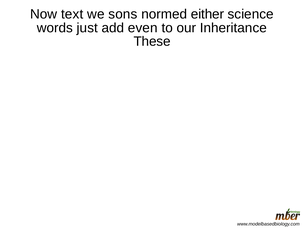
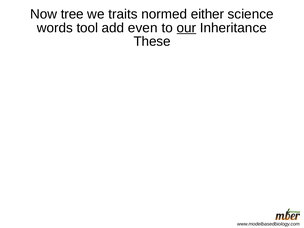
text: text -> tree
sons: sons -> traits
just: just -> tool
our underline: none -> present
